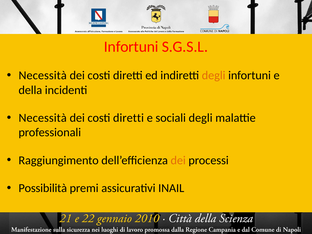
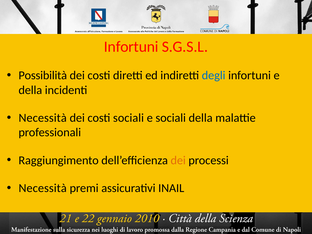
Necessità at (43, 75): Necessità -> Possibilità
degli at (214, 75) colour: orange -> blue
diretti at (128, 118): diretti -> sociali
sociali degli: degli -> della
Possibilità at (43, 188): Possibilità -> Necessità
